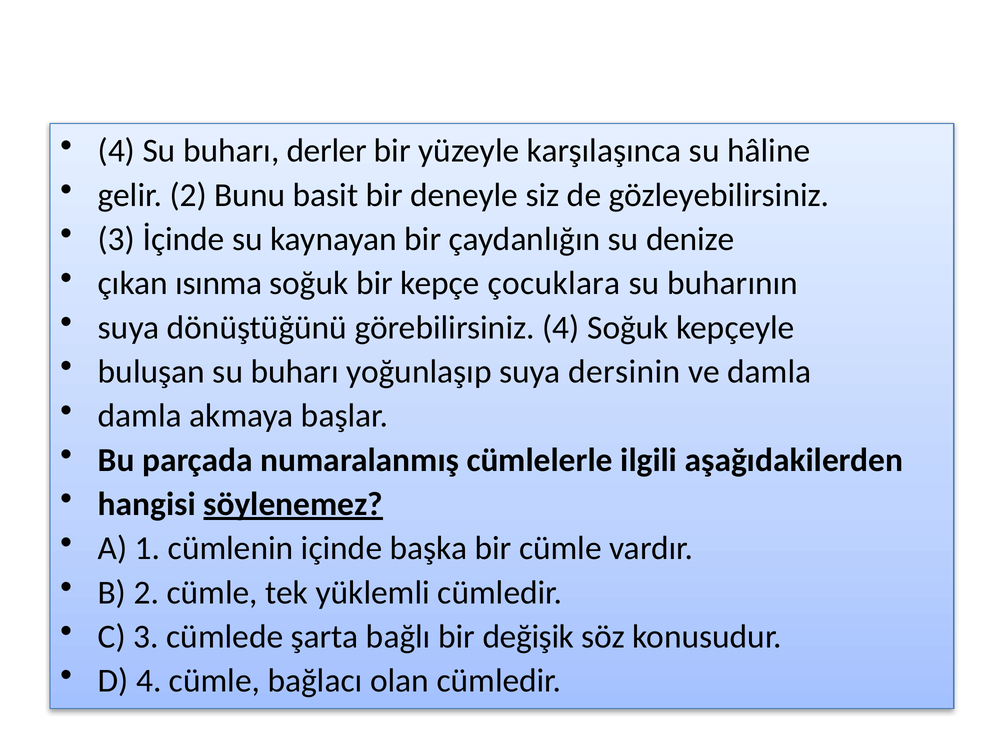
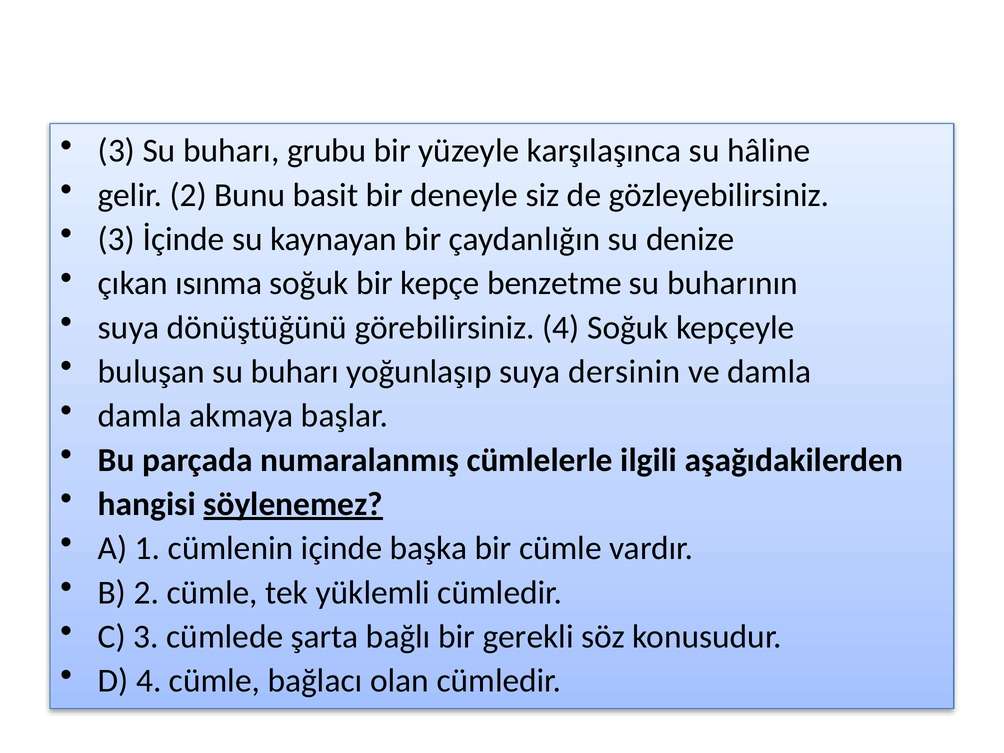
4 at (117, 151): 4 -> 3
derler: derler -> grubu
çocuklara: çocuklara -> benzetme
değişik: değişik -> gerekli
